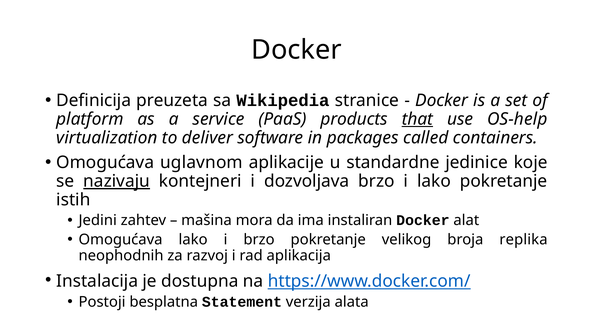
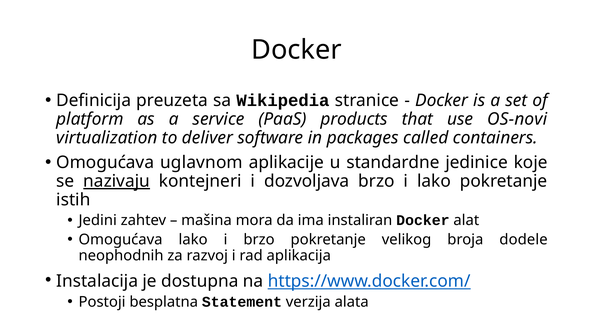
that underline: present -> none
OS-help: OS-help -> OS-novi
replika: replika -> dodele
